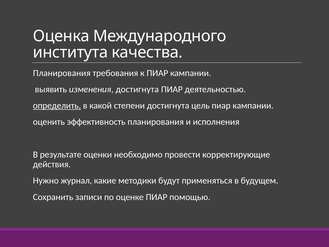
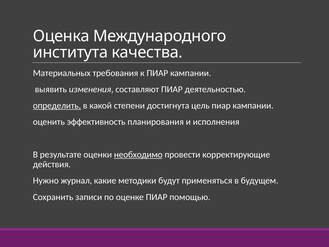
Планирования at (62, 73): Планирования -> Материальных
изменения достигнута: достигнута -> составляют
необходимо underline: none -> present
